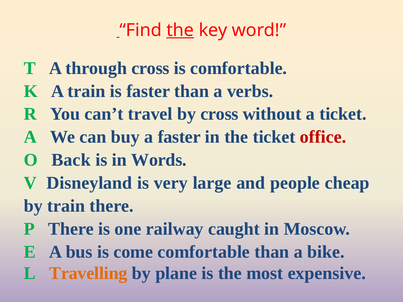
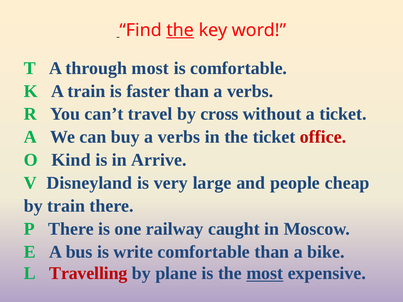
through cross: cross -> most
buy a faster: faster -> verbs
Back: Back -> Kind
Words: Words -> Arrive
come: come -> write
Travelling colour: orange -> red
most at (265, 274) underline: none -> present
